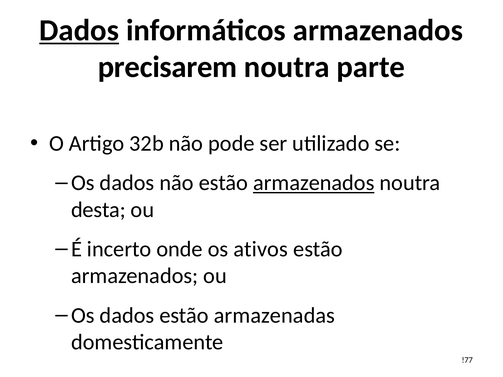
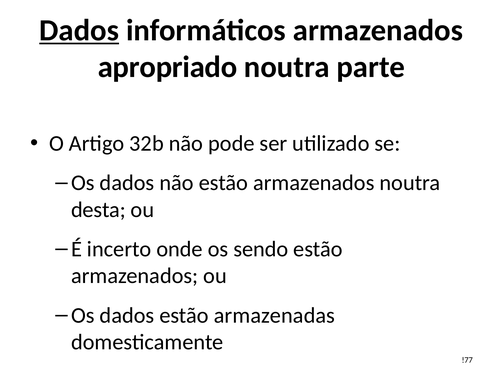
precisarem: precisarem -> apropriado
armazenados at (314, 183) underline: present -> none
ativos: ativos -> sendo
